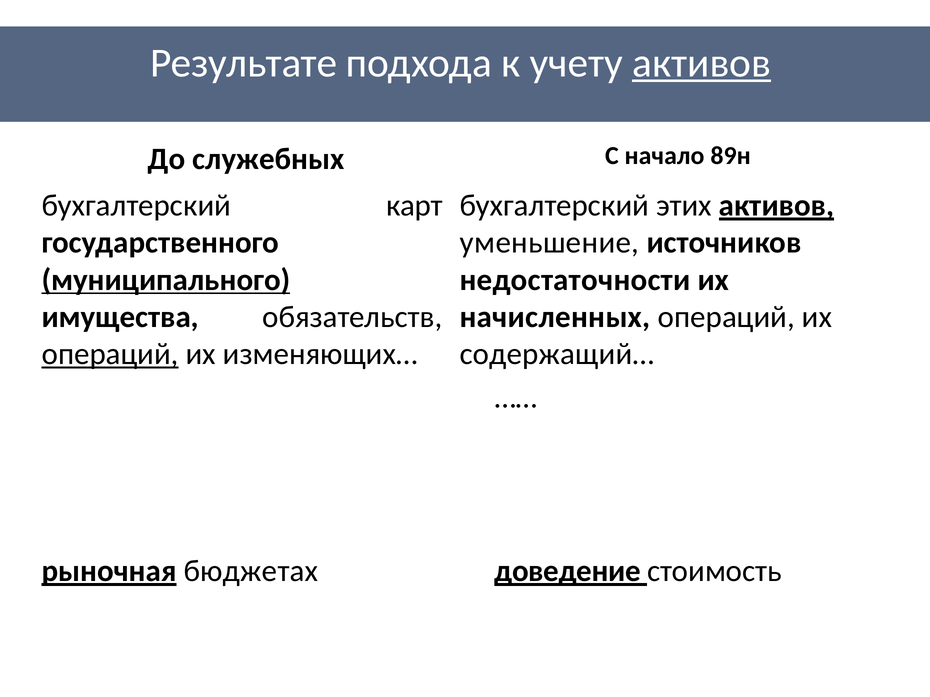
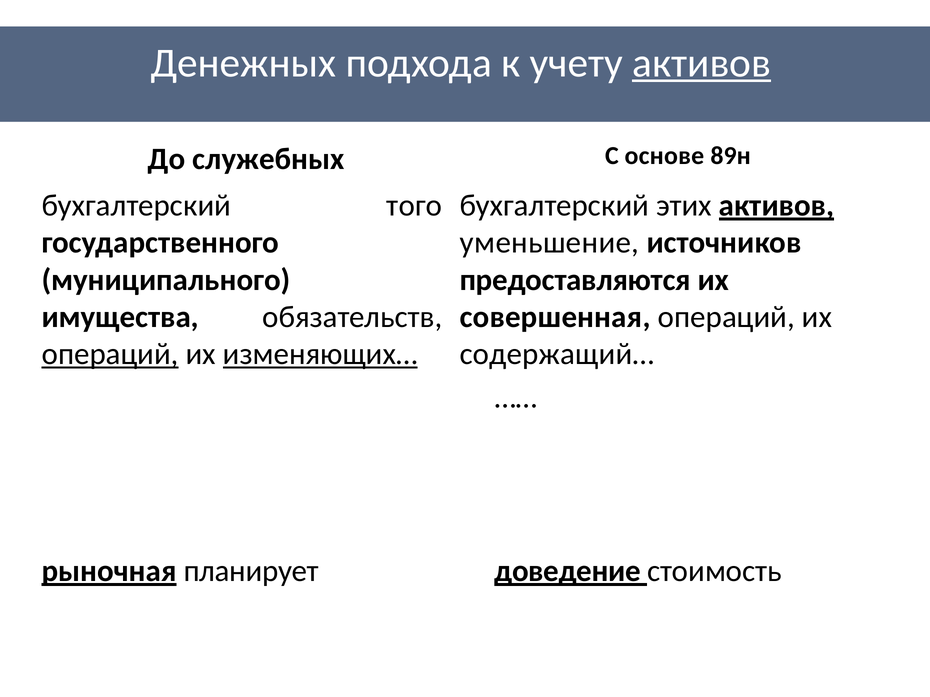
Результате: Результате -> Денежных
начало: начало -> основе
карт: карт -> того
муниципального underline: present -> none
недостаточности: недостаточности -> предоставляются
начисленных: начисленных -> совершенная
изменяющих… underline: none -> present
бюджетах: бюджетах -> планирует
